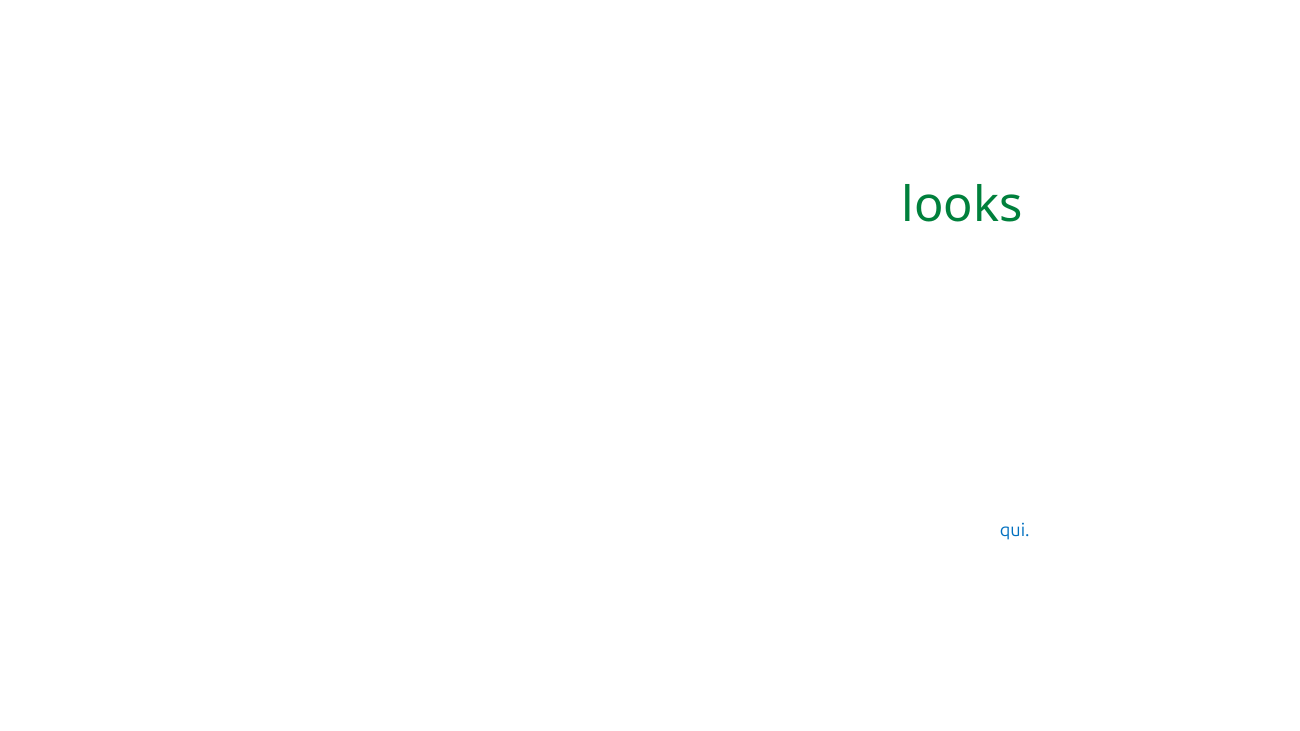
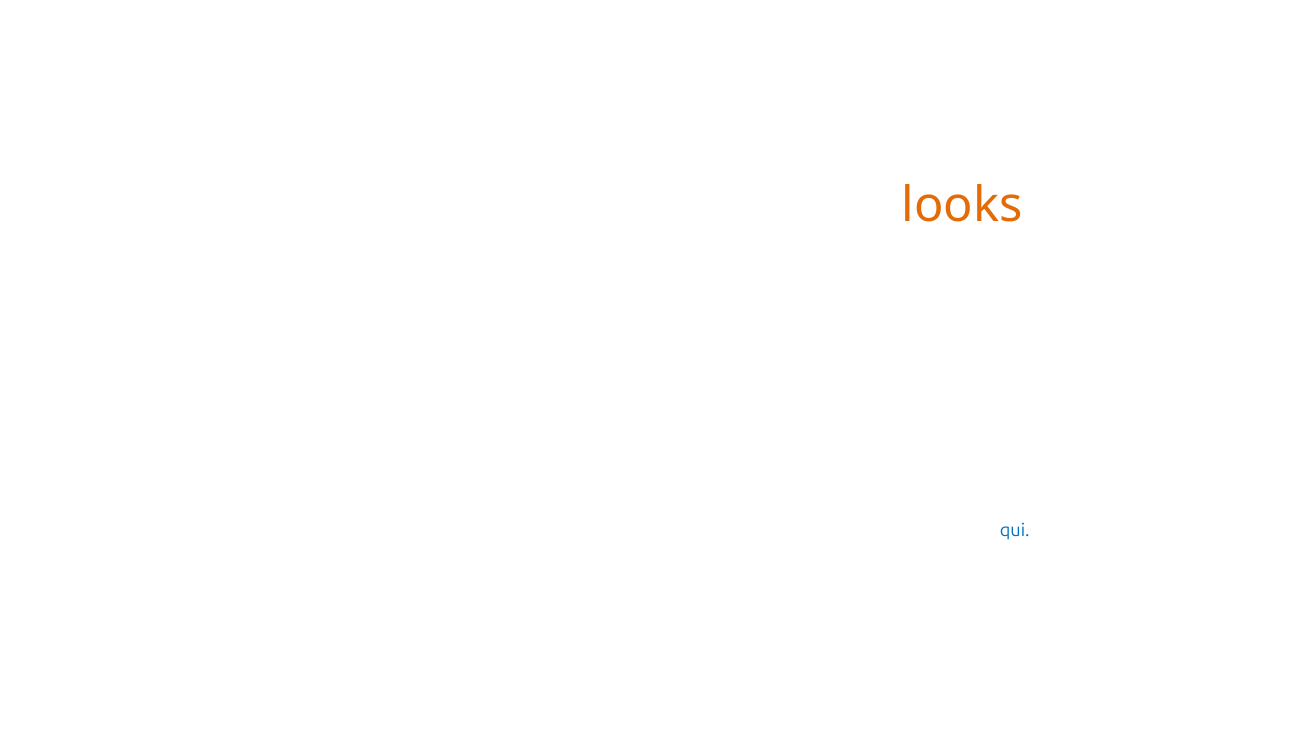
looks colour: green -> orange
